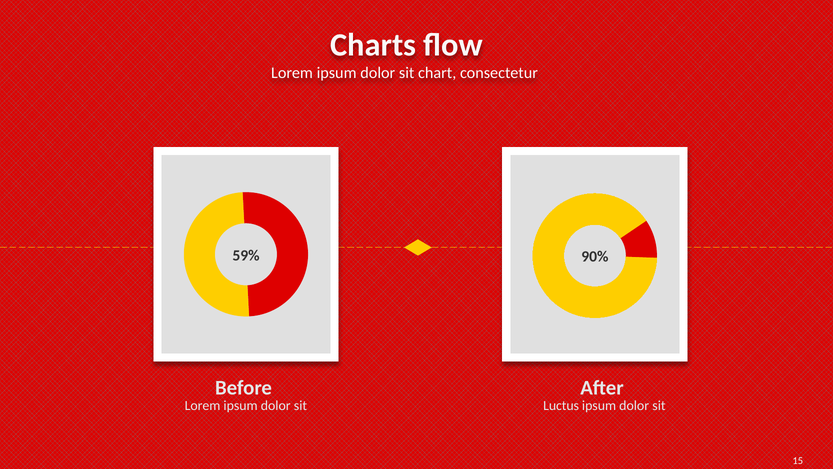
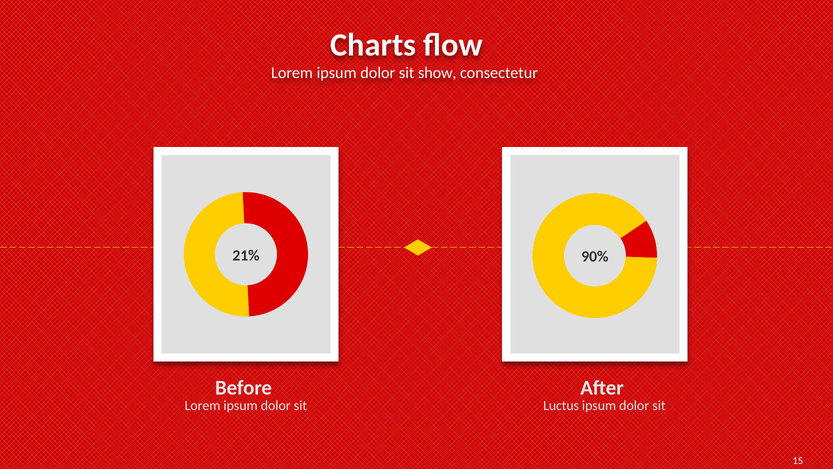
chart: chart -> show
59%: 59% -> 21%
